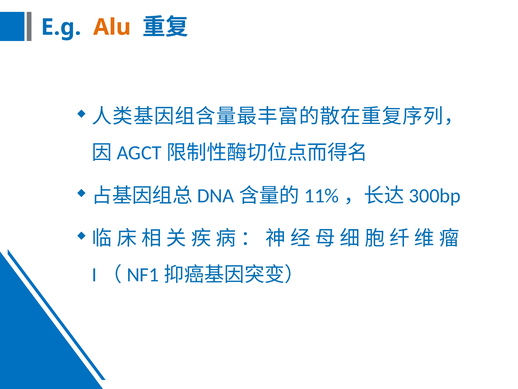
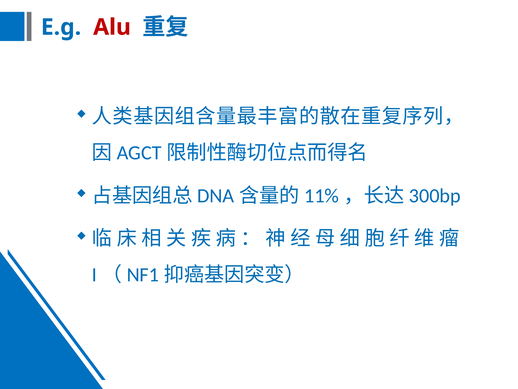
Alu colour: orange -> red
